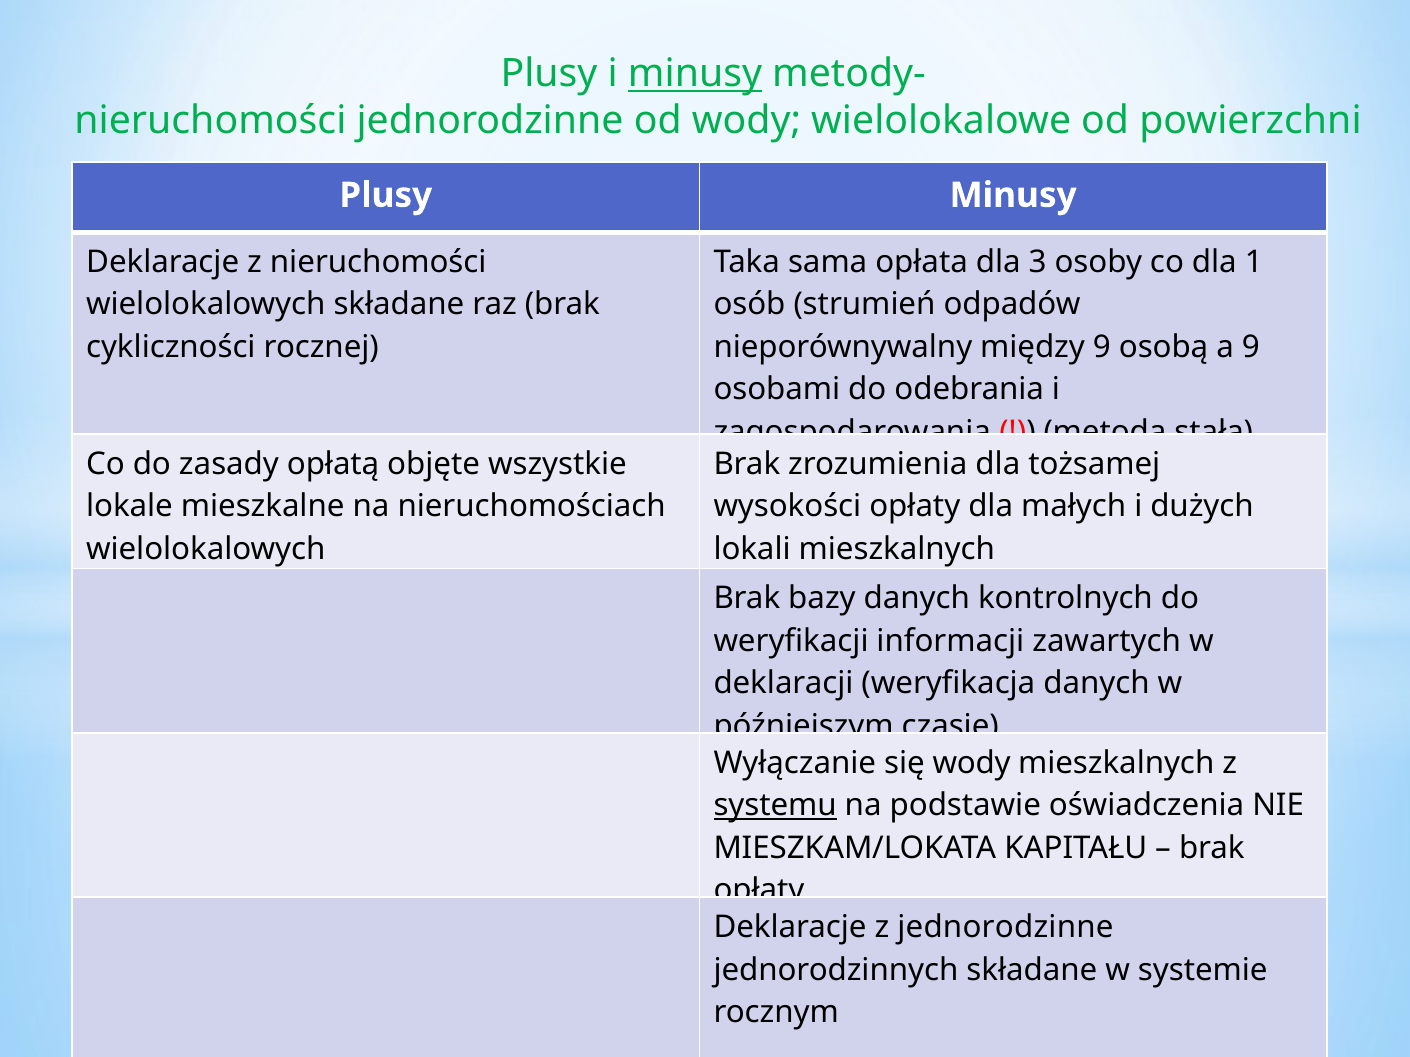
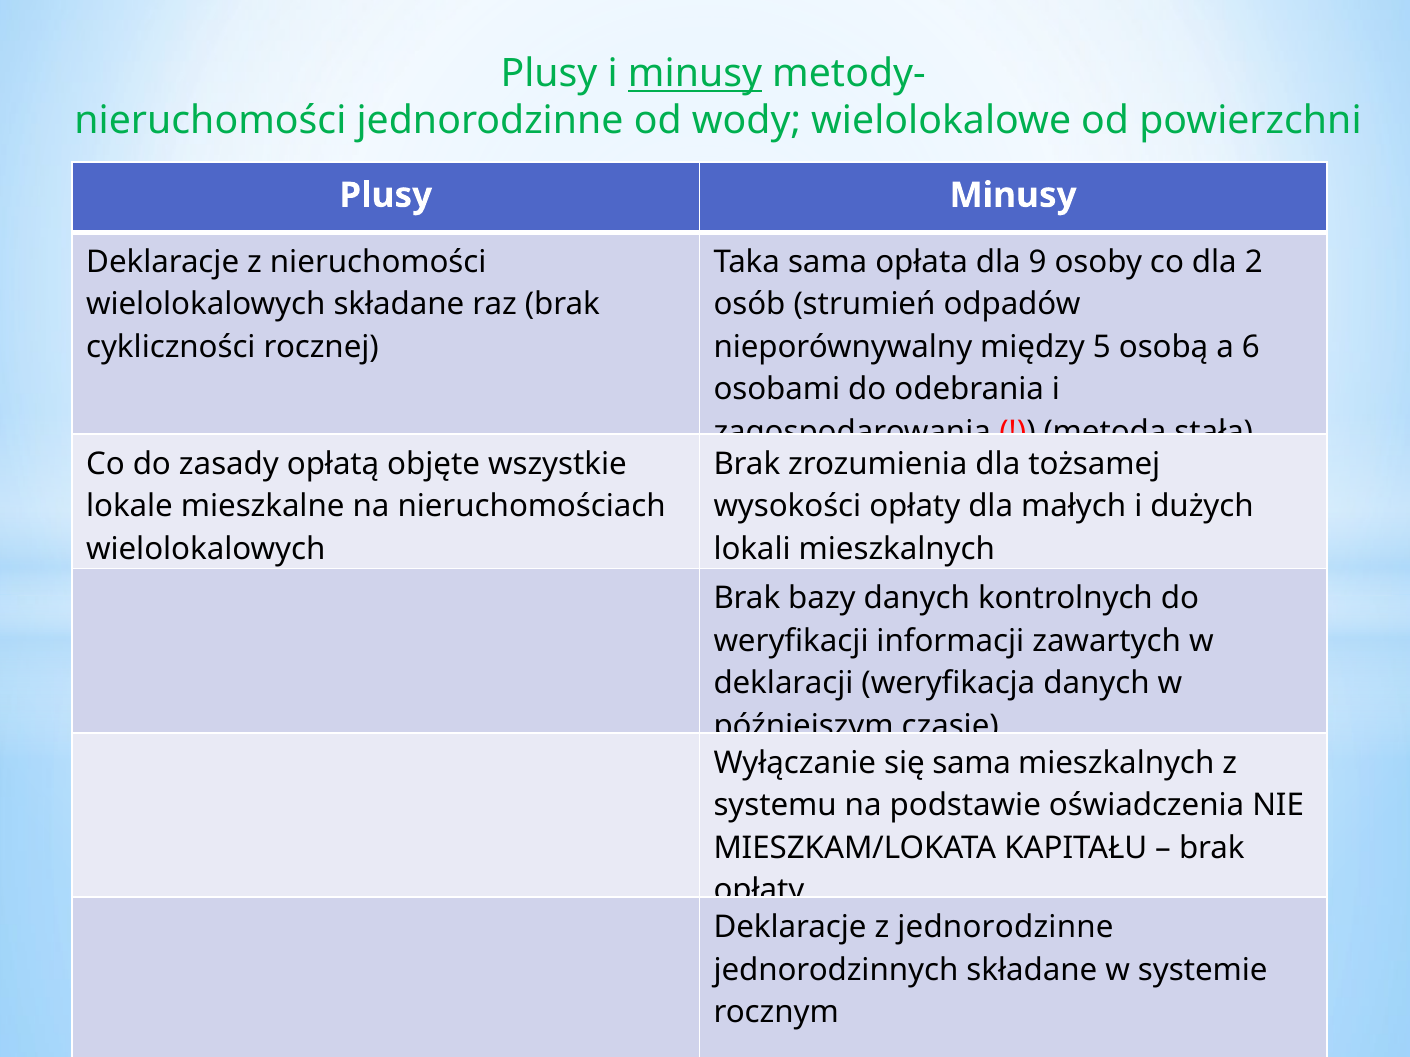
3: 3 -> 9
1: 1 -> 2
między 9: 9 -> 5
a 9: 9 -> 6
się wody: wody -> sama
systemu underline: present -> none
